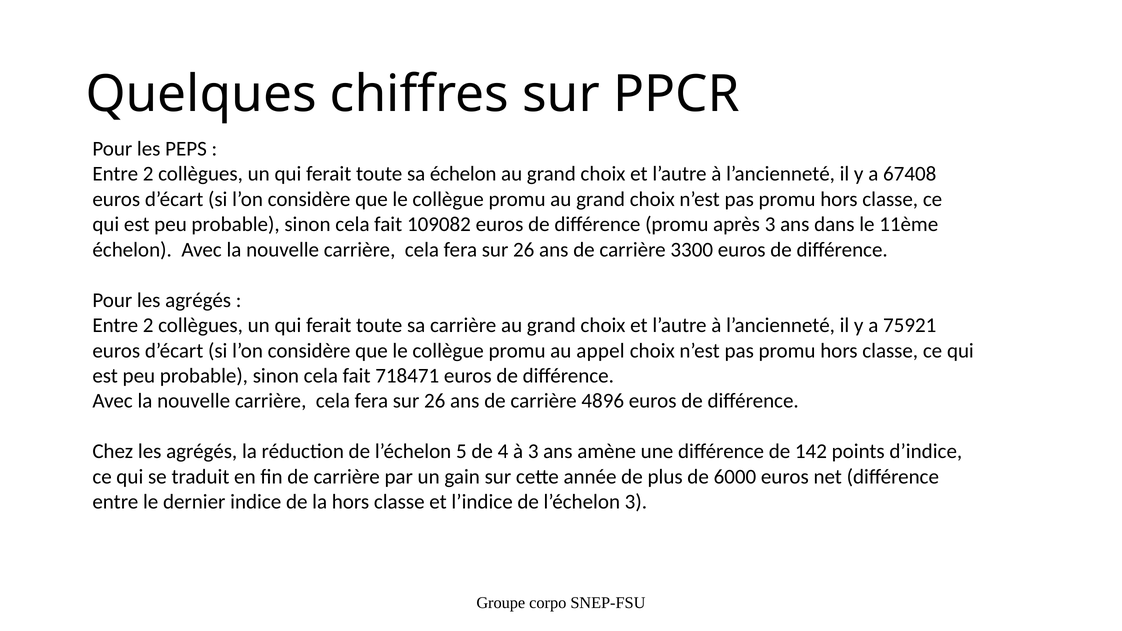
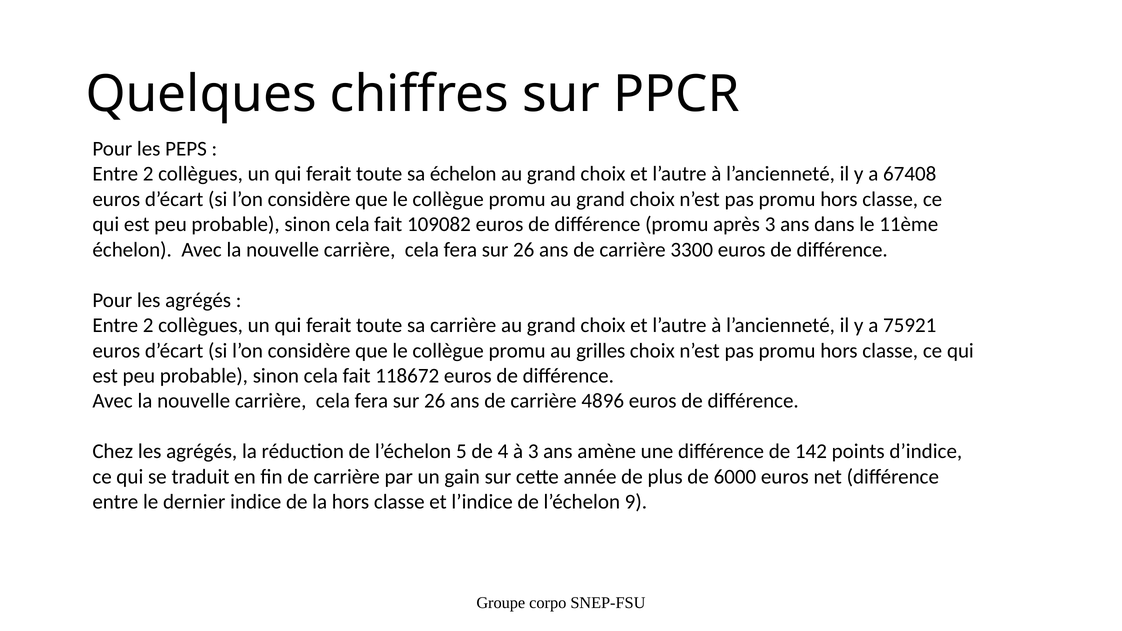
appel: appel -> grilles
718471: 718471 -> 118672
l’échelon 3: 3 -> 9
